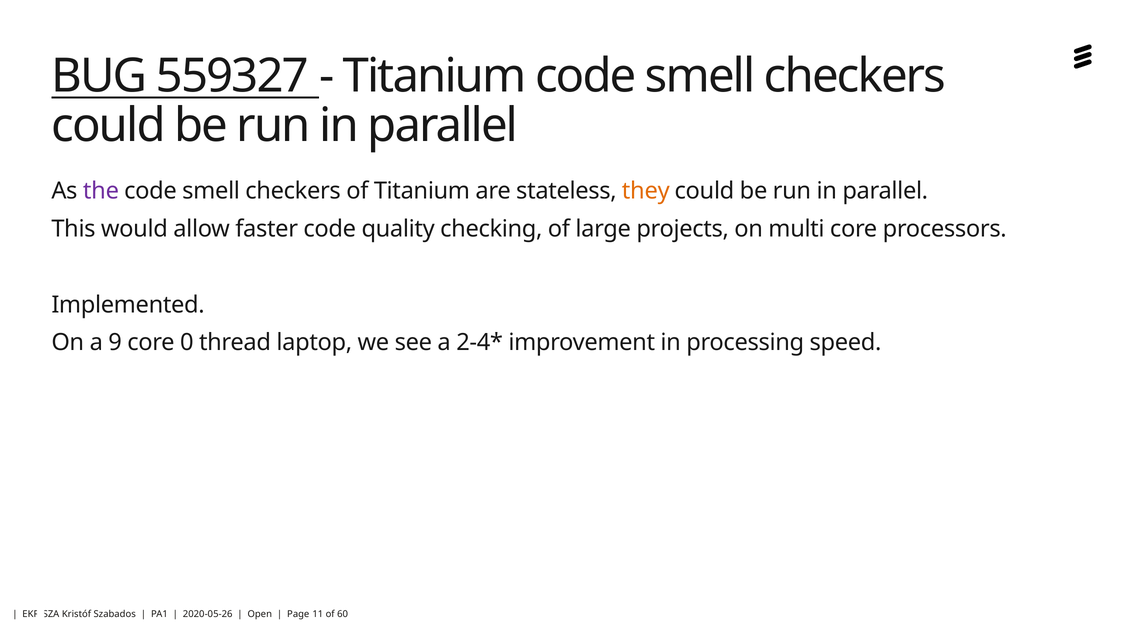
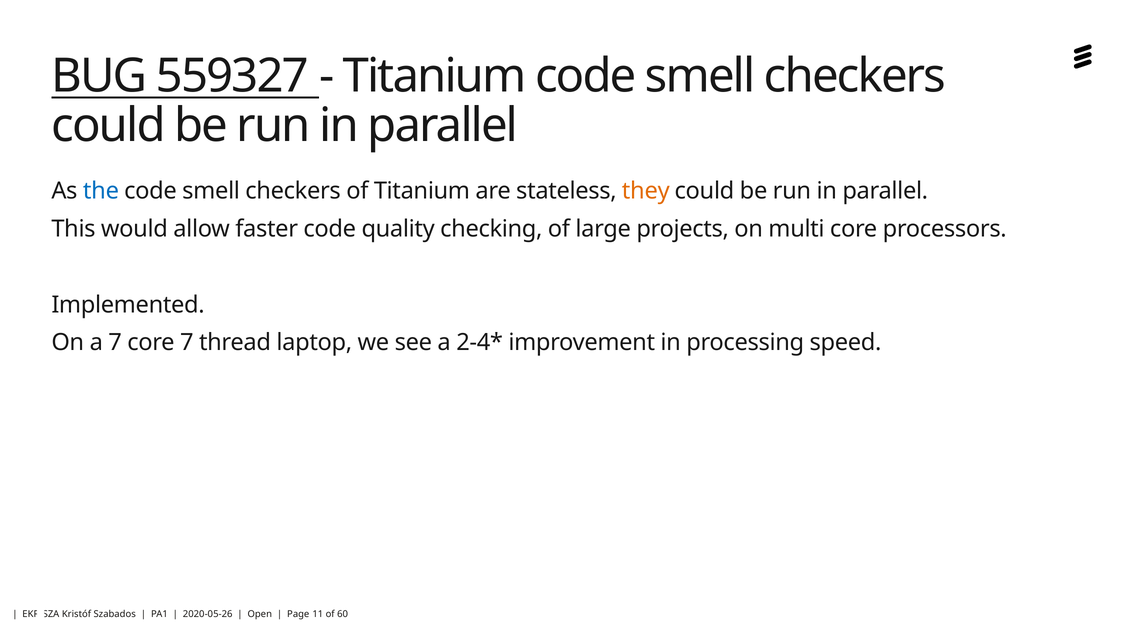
the colour: purple -> blue
a 9: 9 -> 7
core 0: 0 -> 7
